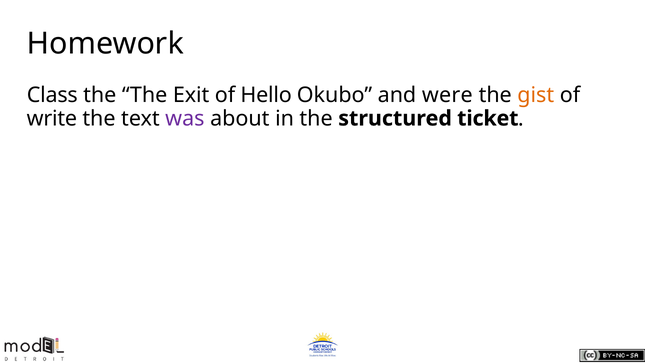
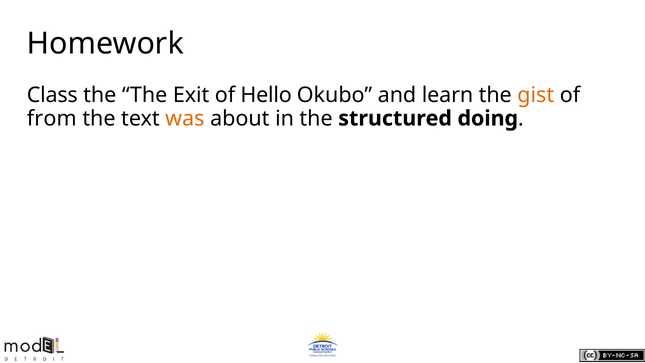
were: were -> learn
write: write -> from
was colour: purple -> orange
ticket: ticket -> doing
